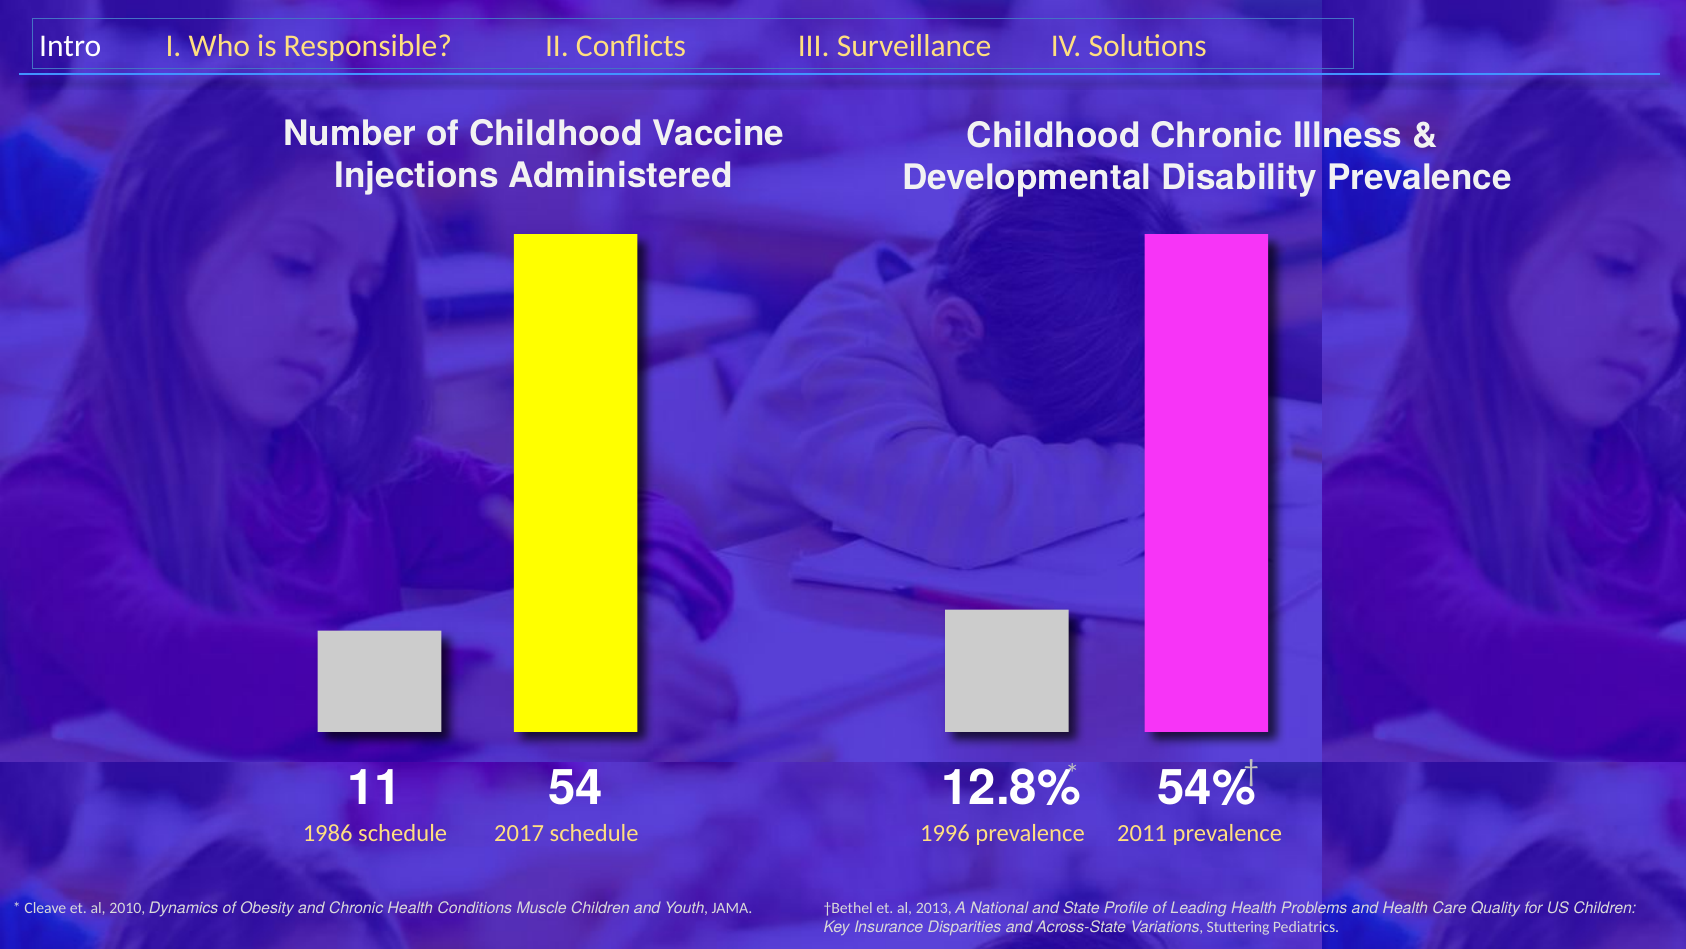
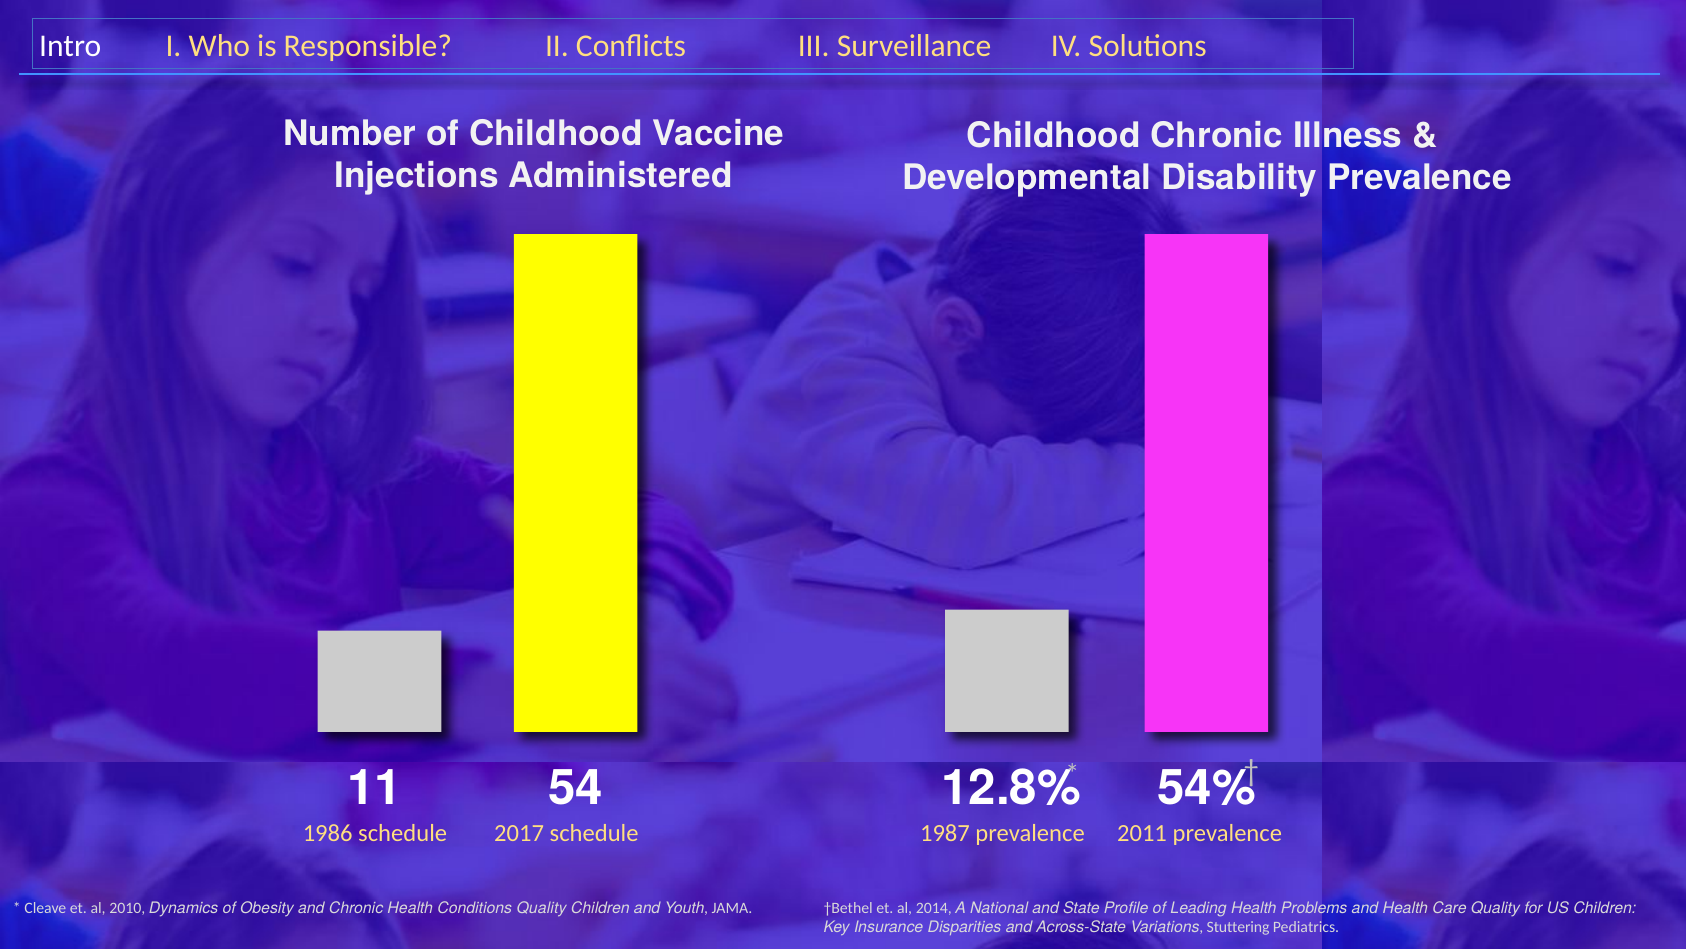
1996: 1996 -> 1987
Conditions Muscle: Muscle -> Quality
2013: 2013 -> 2014
